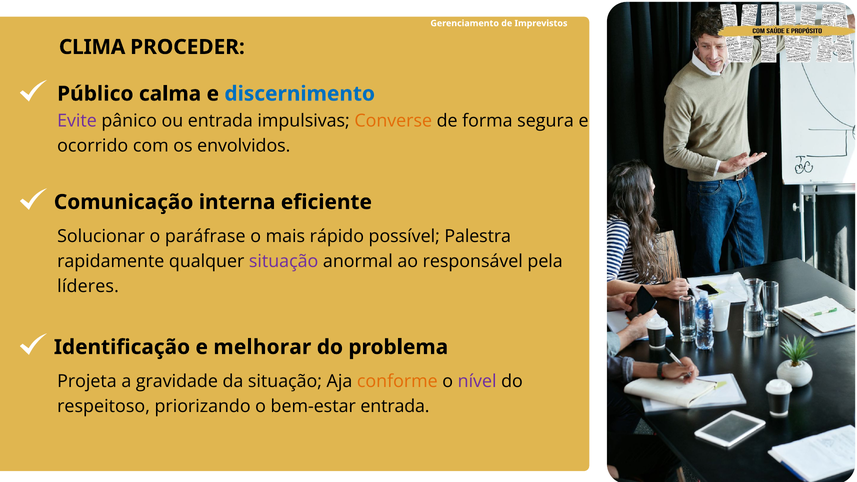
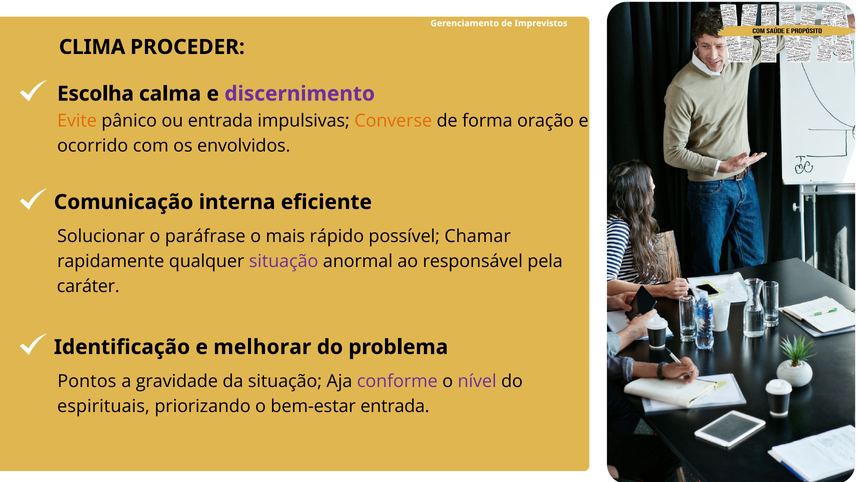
Público: Público -> Escolha
discernimento colour: blue -> purple
Evite colour: purple -> orange
segura: segura -> oração
Palestra: Palestra -> Chamar
líderes: líderes -> caráter
Projeta: Projeta -> Pontos
conforme colour: orange -> purple
respeitoso: respeitoso -> espirituais
